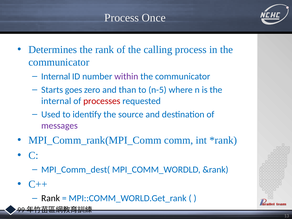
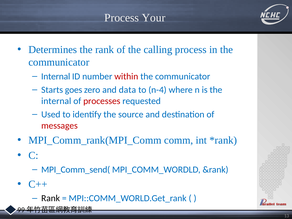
Once: Once -> Your
within colour: purple -> red
than: than -> data
n-5: n-5 -> n-4
messages colour: purple -> red
MPI_Comm_dest(: MPI_Comm_dest( -> MPI_Comm_send(
